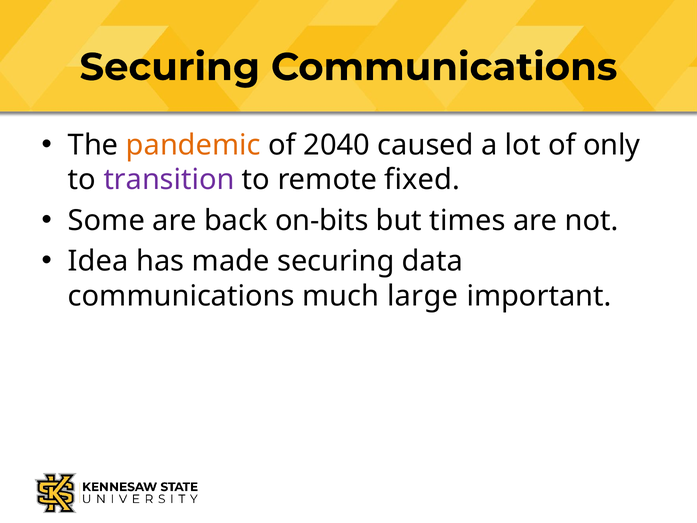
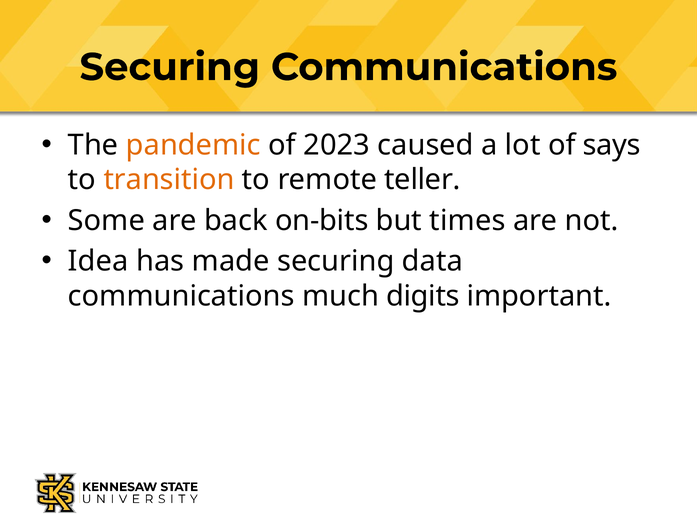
2040: 2040 -> 2023
only: only -> says
transition colour: purple -> orange
fixed: fixed -> teller
large: large -> digits
